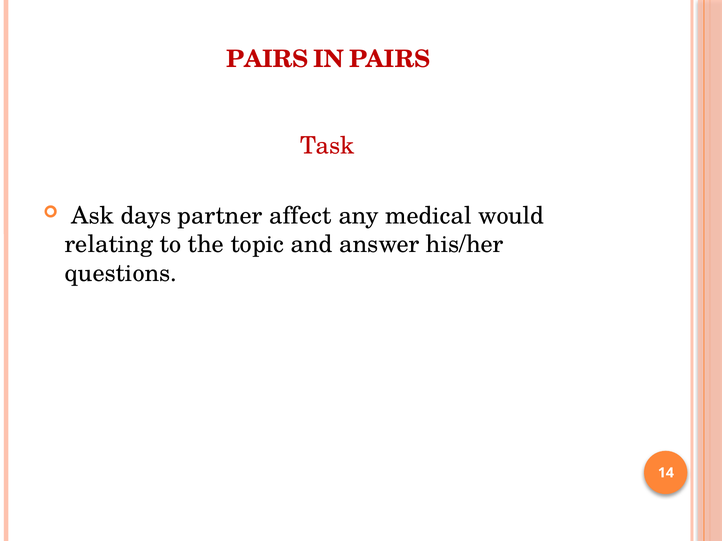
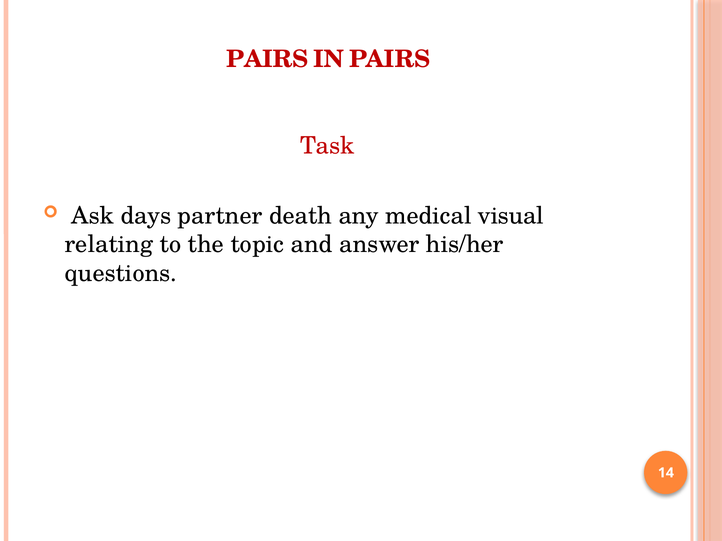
affect: affect -> death
would: would -> visual
